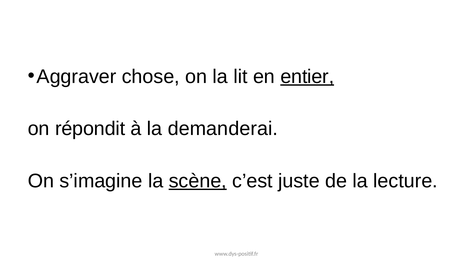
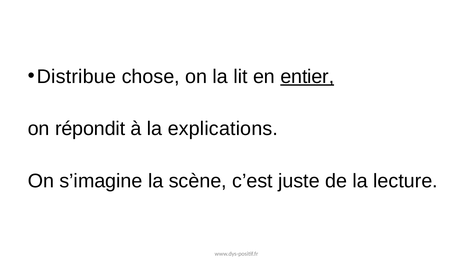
Aggraver: Aggraver -> Distribue
demanderai: demanderai -> explications
scène underline: present -> none
